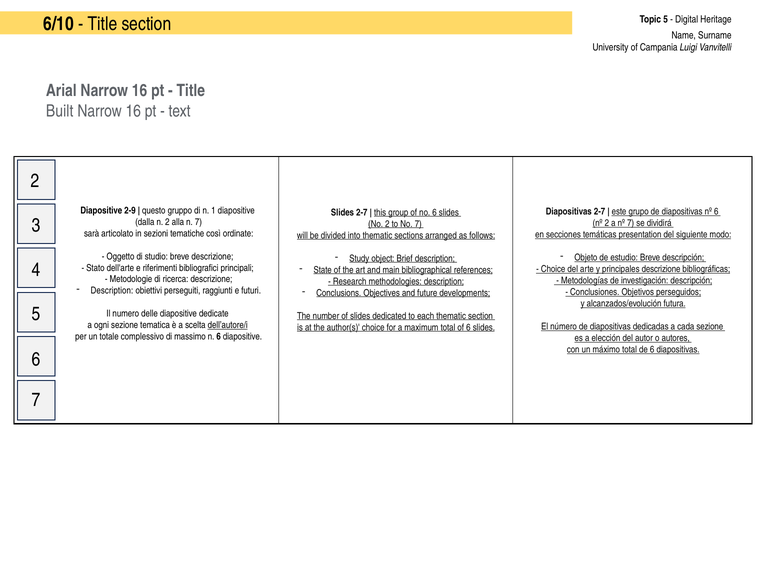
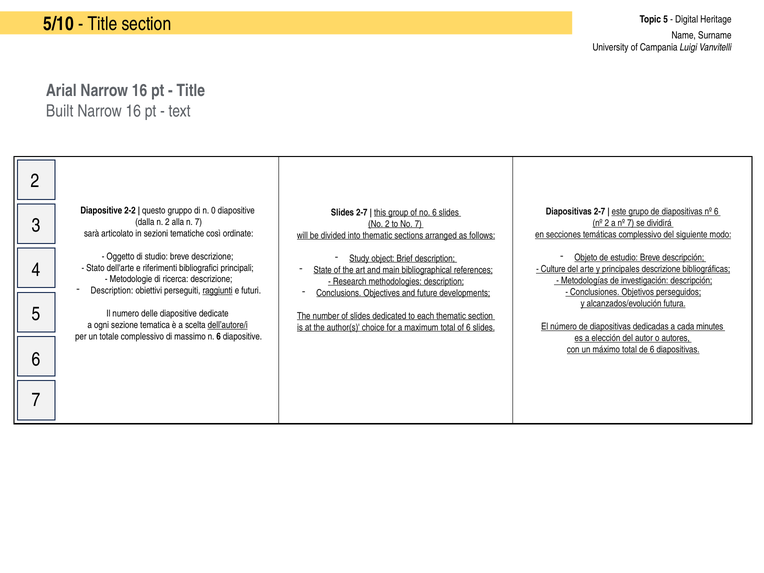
6/10: 6/10 -> 5/10
2-9: 2-9 -> 2-2
1: 1 -> 0
temáticas presentation: presentation -> complessivo
Choice at (553, 269): Choice -> Culture
raggiunti underline: none -> present
cada sezione: sezione -> minutes
